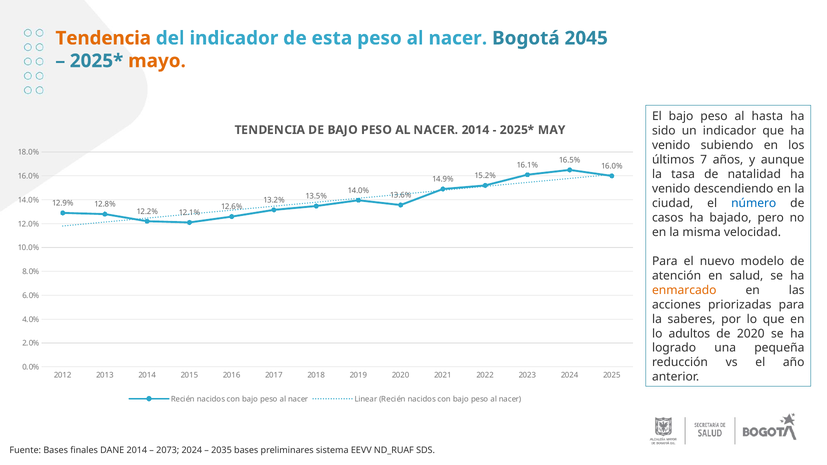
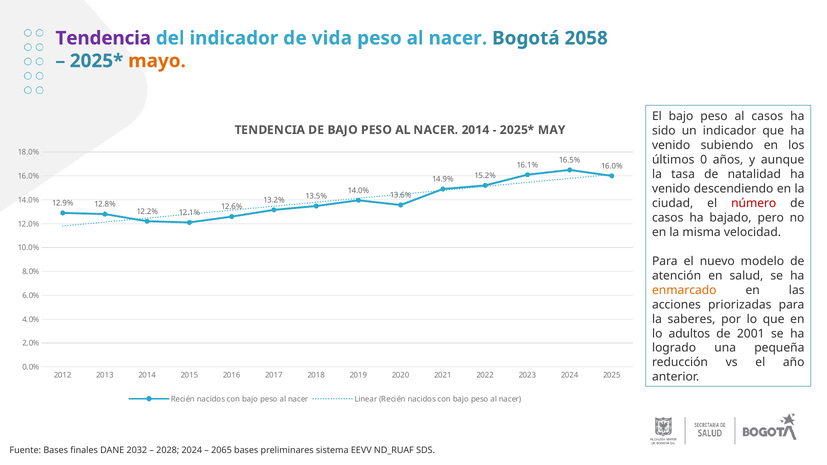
Tendencia at (103, 38) colour: orange -> purple
esta: esta -> vida
2045: 2045 -> 2058
al hasta: hasta -> casos
7: 7 -> 0
número colour: blue -> red
de 2020: 2020 -> 2001
DANE 2014: 2014 -> 2032
2073: 2073 -> 2028
2035: 2035 -> 2065
